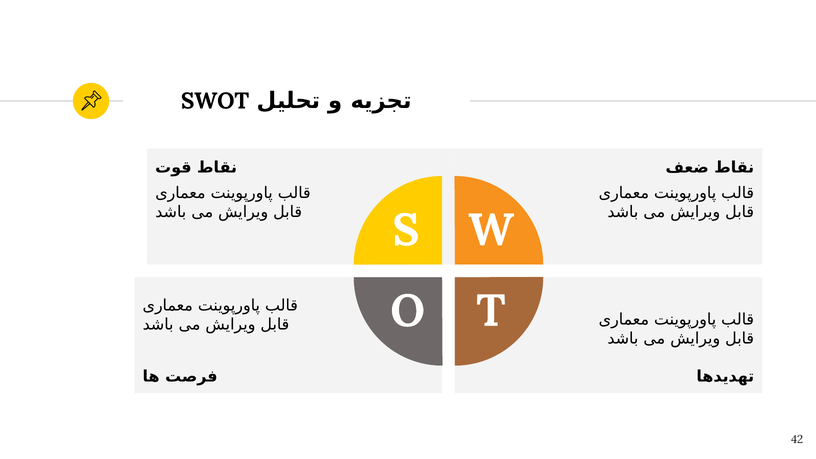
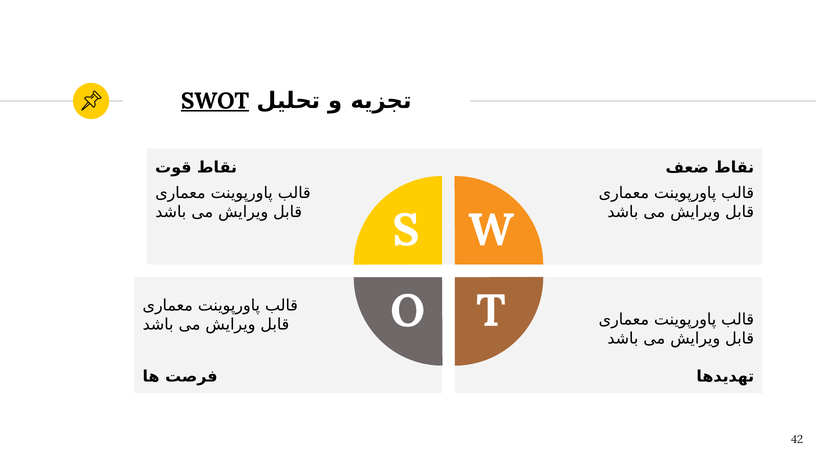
SWOT underline: none -> present
